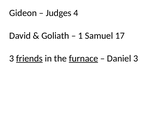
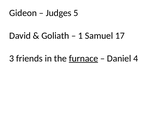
4: 4 -> 5
friends underline: present -> none
Daniel 3: 3 -> 4
